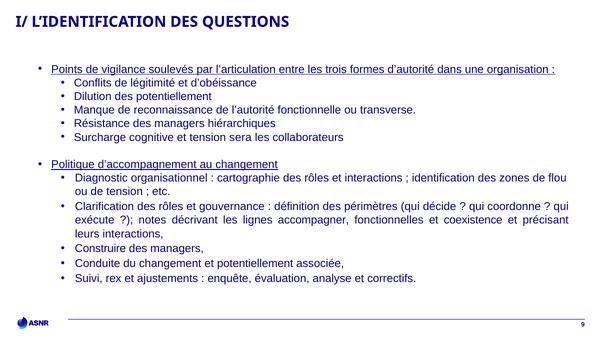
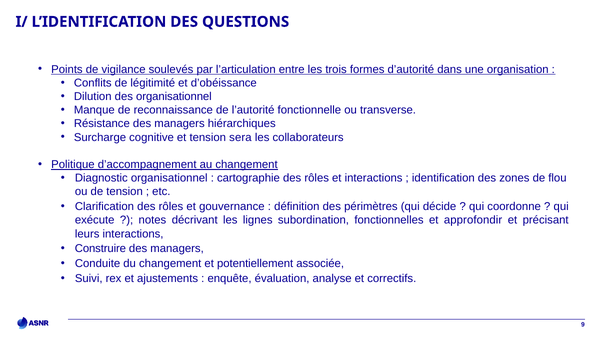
des potentiellement: potentiellement -> organisationnel
accompagner: accompagner -> subordination
coexistence: coexistence -> approfondir
